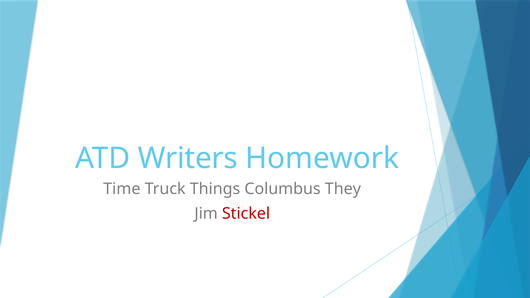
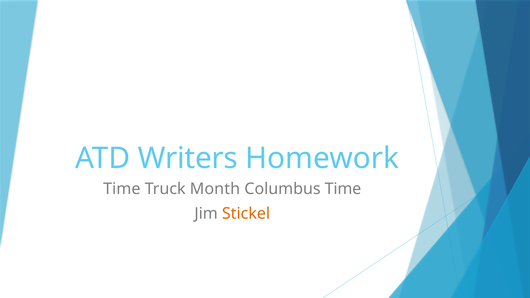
Things: Things -> Month
Columbus They: They -> Time
Stickel colour: red -> orange
